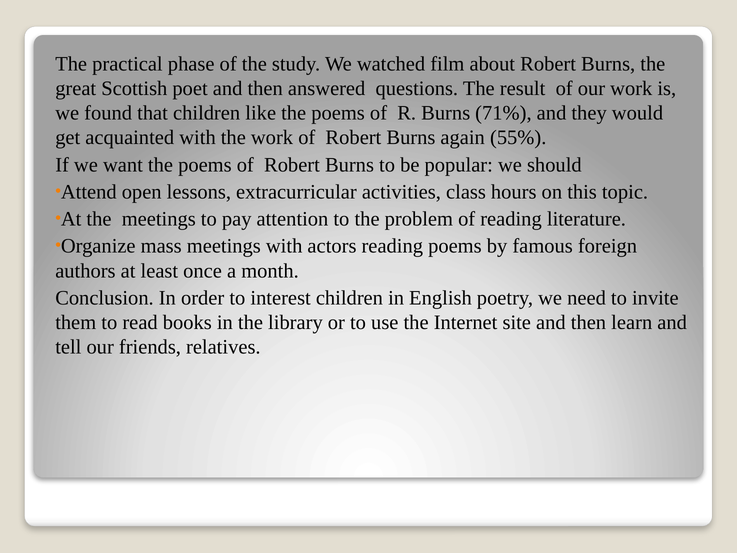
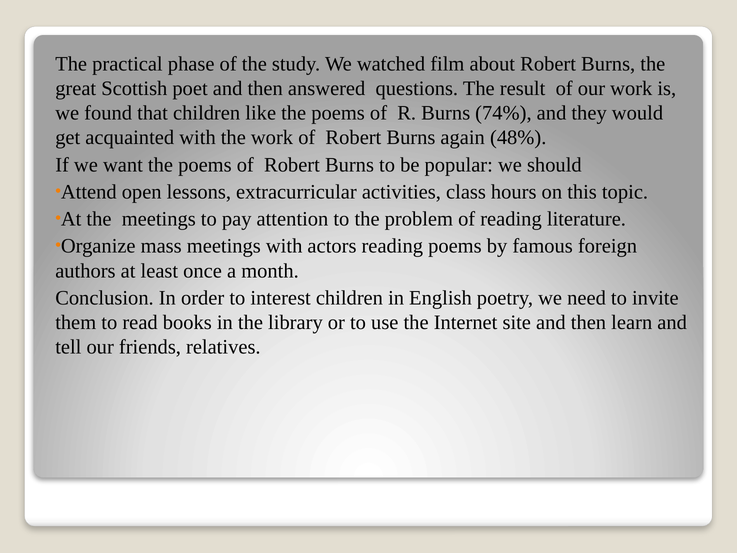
71%: 71% -> 74%
55%: 55% -> 48%
